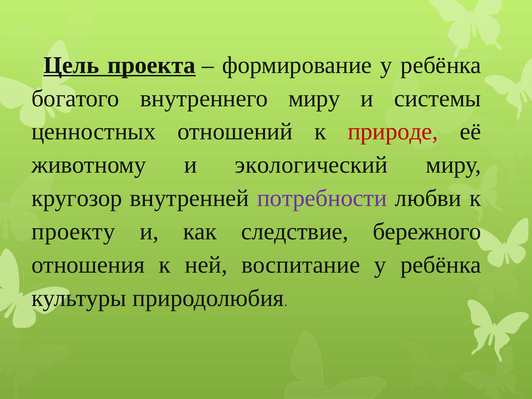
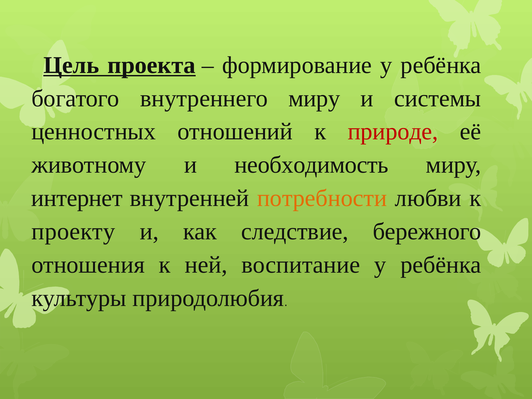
экологический: экологический -> необходимость
кругозор: кругозор -> интернет
потребности colour: purple -> orange
